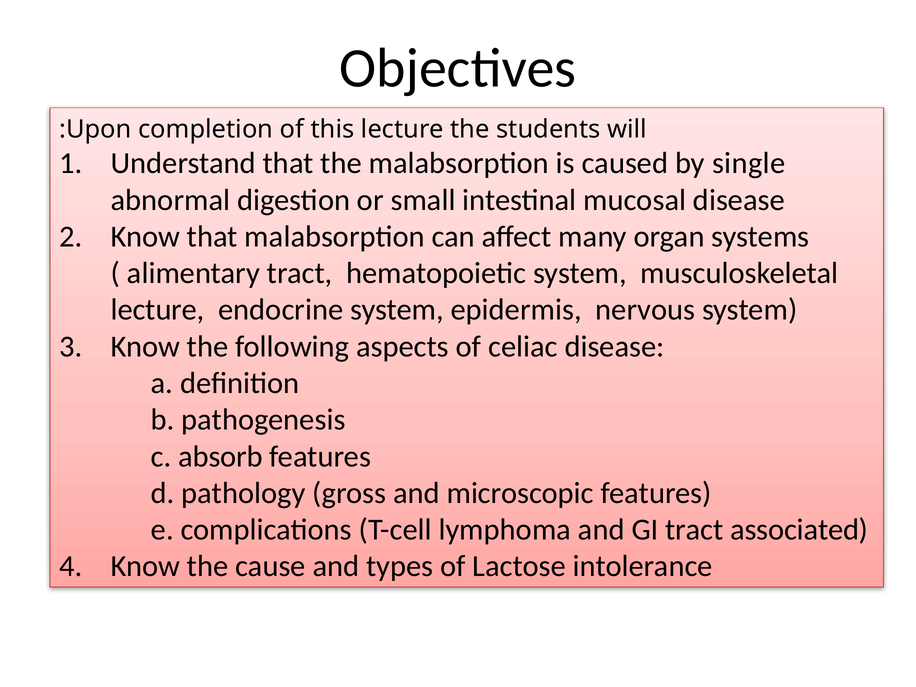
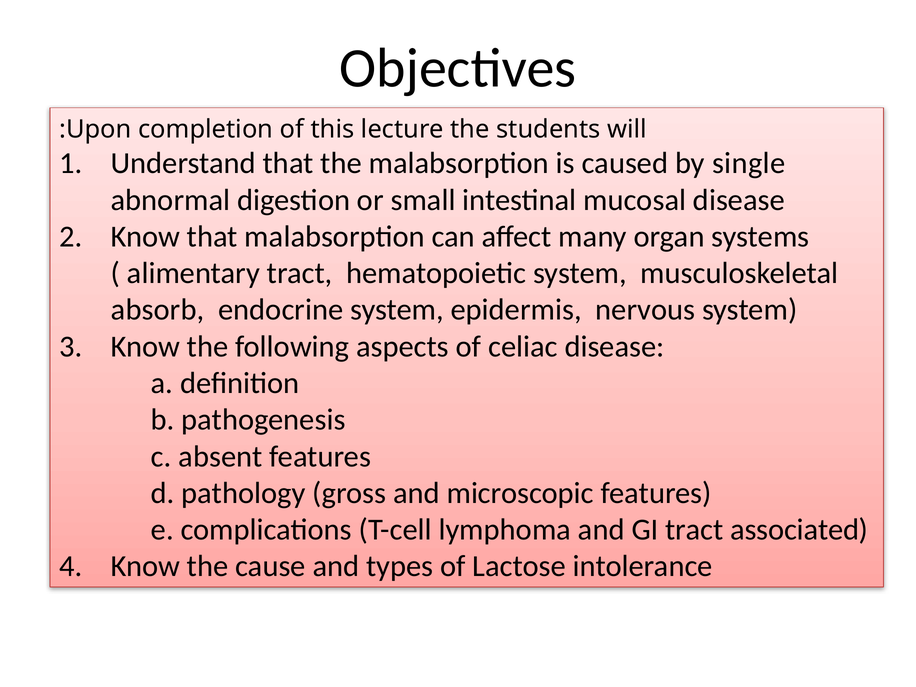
lecture at (158, 310): lecture -> absorb
absorb: absorb -> absent
